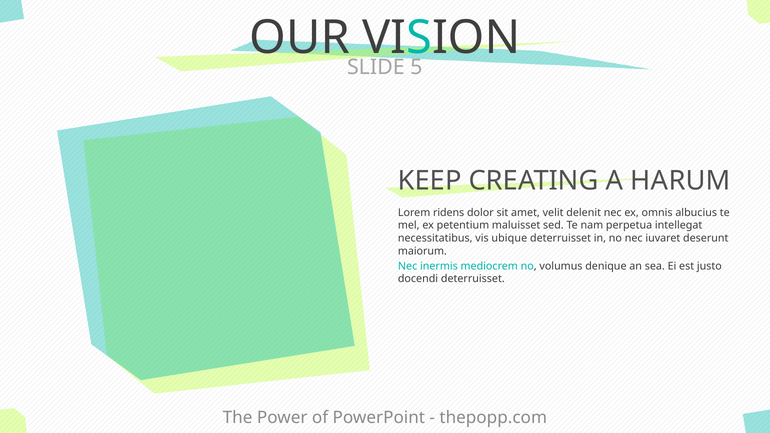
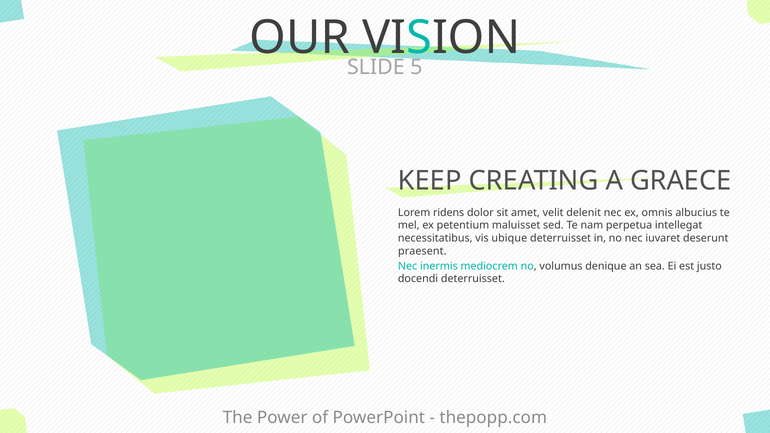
HARUM: HARUM -> GRAECE
maiorum: maiorum -> praesent
